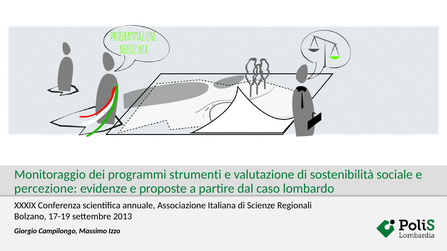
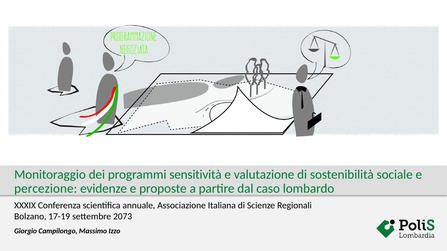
strumenti: strumenti -> sensitività
2013: 2013 -> 2073
